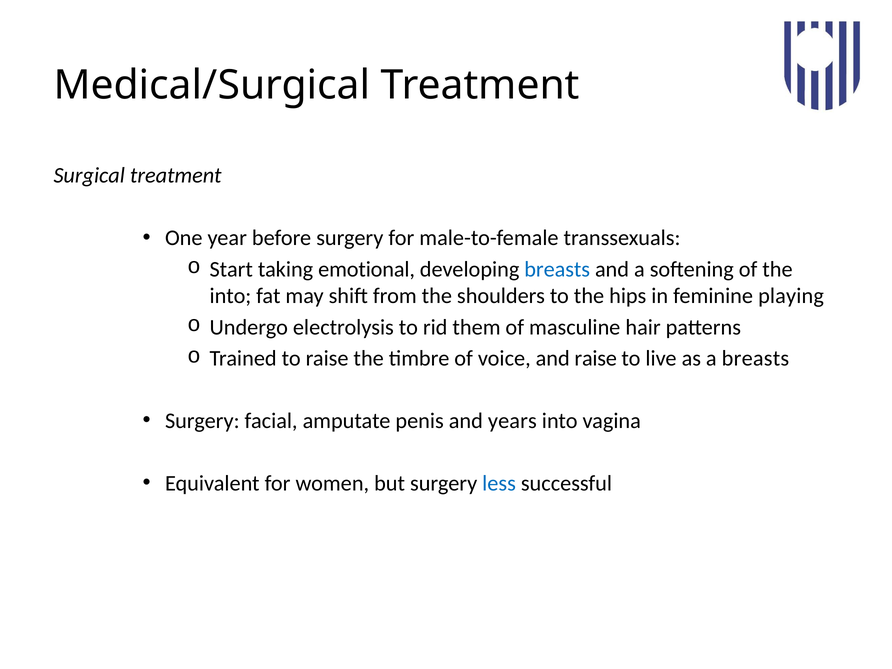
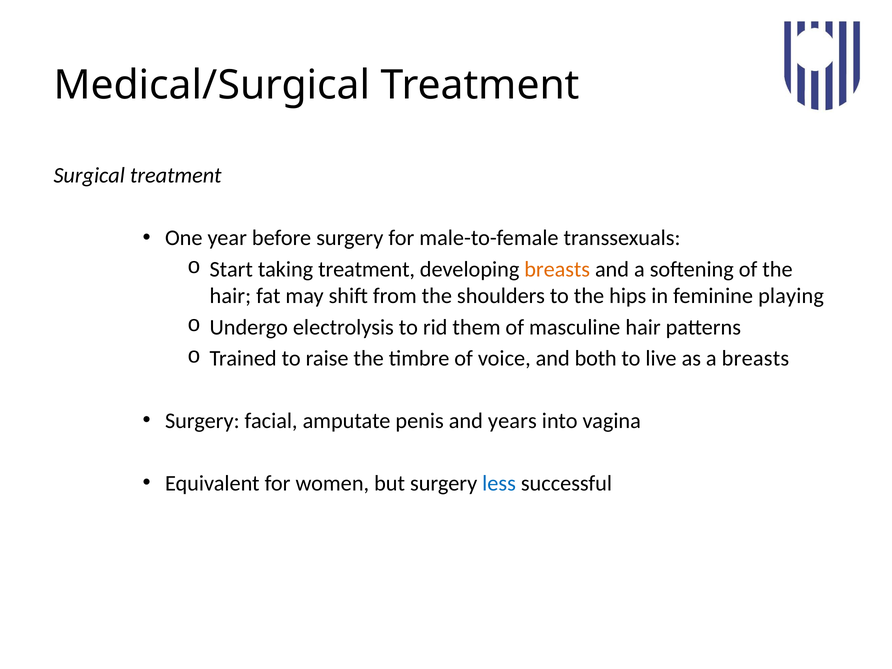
taking emotional: emotional -> treatment
breasts at (557, 269) colour: blue -> orange
into at (230, 296): into -> hair
and raise: raise -> both
